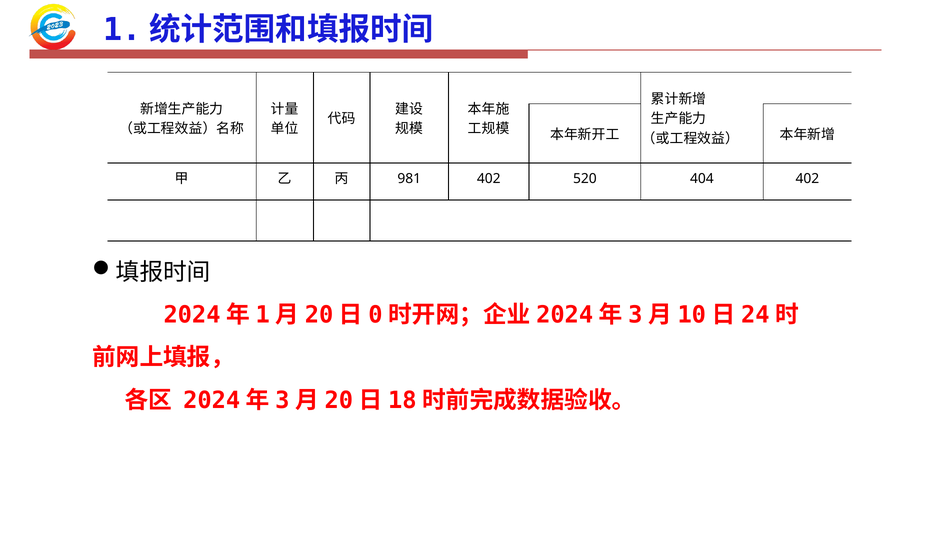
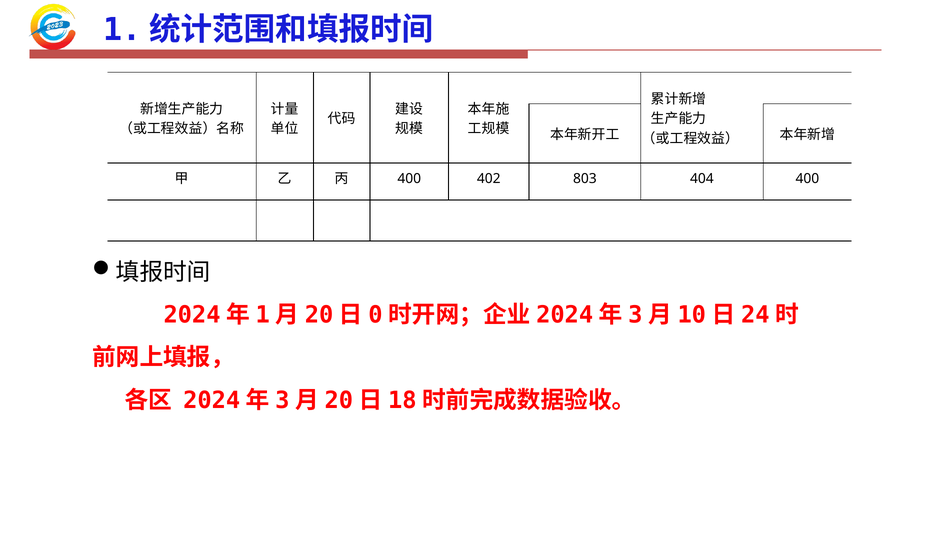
981 at (409, 179): 981 -> 400
520: 520 -> 803
404 402: 402 -> 400
